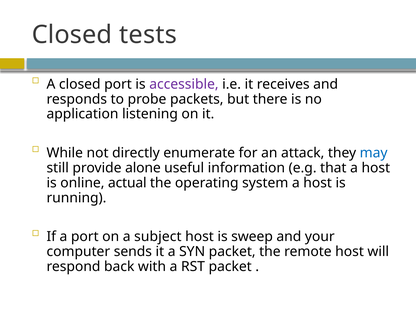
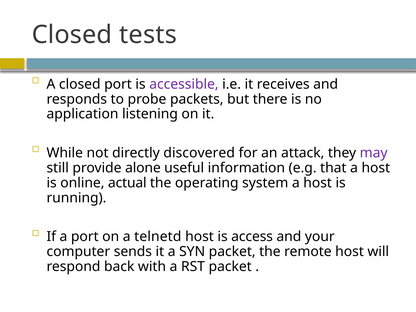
enumerate: enumerate -> discovered
may colour: blue -> purple
subject: subject -> telnetd
sweep: sweep -> access
